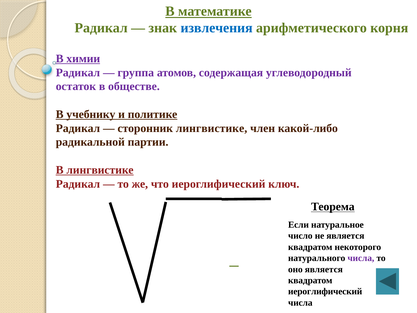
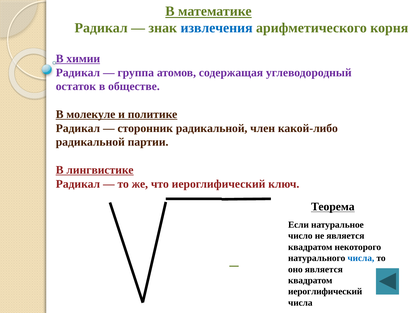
учебнику: учебнику -> молекуле
сторонник лингвистике: лингвистике -> радикальной
числа at (361, 258) colour: purple -> blue
